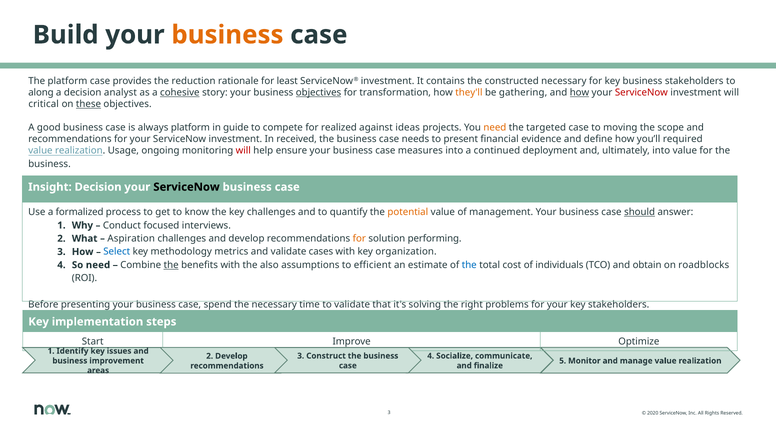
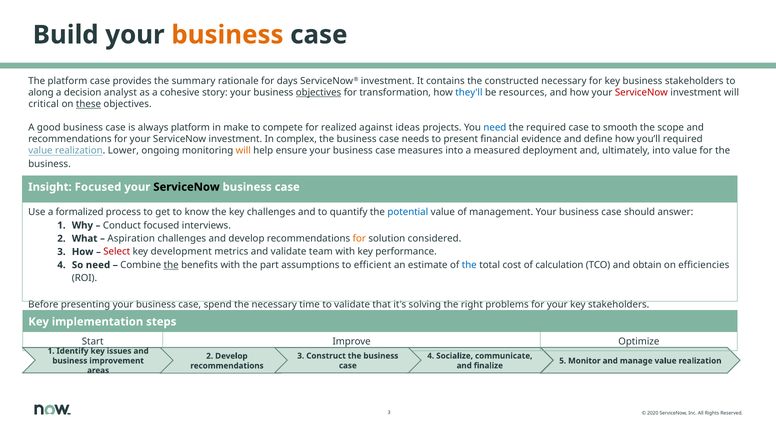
reduction: reduction -> summary
least: least -> days
cohesive underline: present -> none
they'll colour: orange -> blue
gathering: gathering -> resources
how at (579, 92) underline: present -> none
guide: guide -> make
need at (495, 127) colour: orange -> blue
the targeted: targeted -> required
moving: moving -> smooth
received: received -> complex
Usage: Usage -> Lower
will at (243, 151) colour: red -> orange
continued: continued -> measured
Insight Decision: Decision -> Focused
potential colour: orange -> blue
should underline: present -> none
performing: performing -> considered
Select colour: blue -> red
methodology: methodology -> development
cases: cases -> team
organization: organization -> performance
also: also -> part
individuals: individuals -> calculation
roadblocks: roadblocks -> efficiencies
